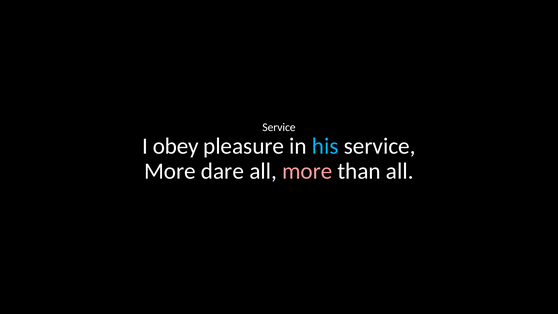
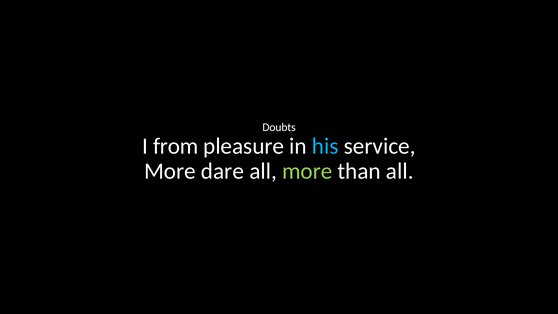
Service at (279, 127): Service -> Doubts
obey: obey -> from
more at (307, 171) colour: pink -> light green
